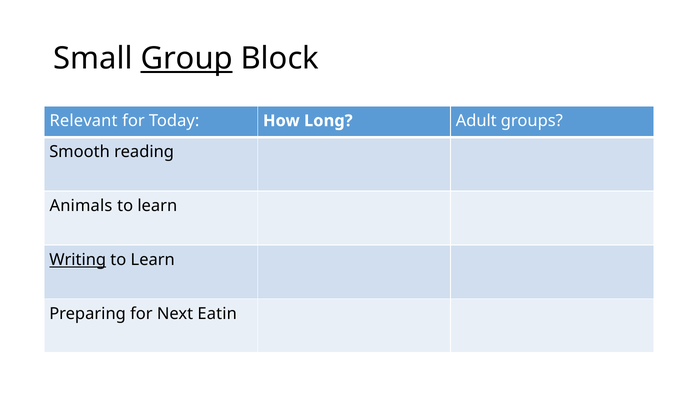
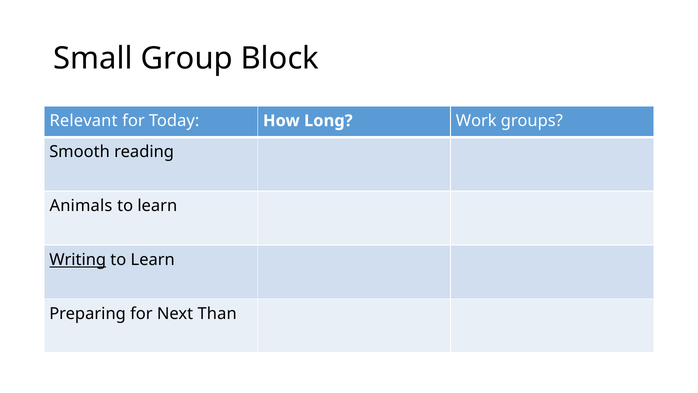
Group underline: present -> none
Adult: Adult -> Work
Eatin: Eatin -> Than
